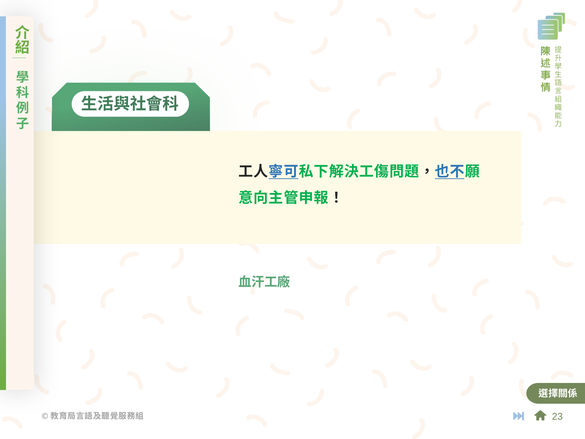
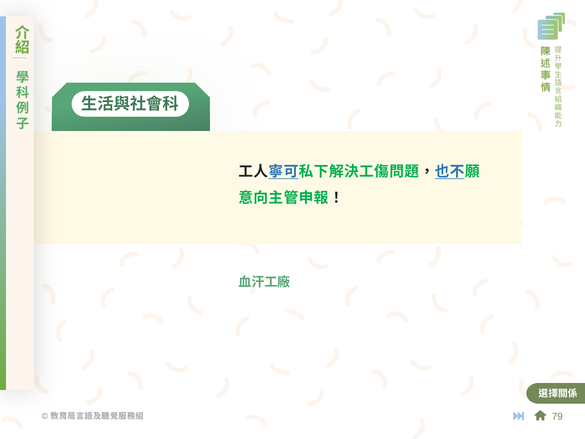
23: 23 -> 79
